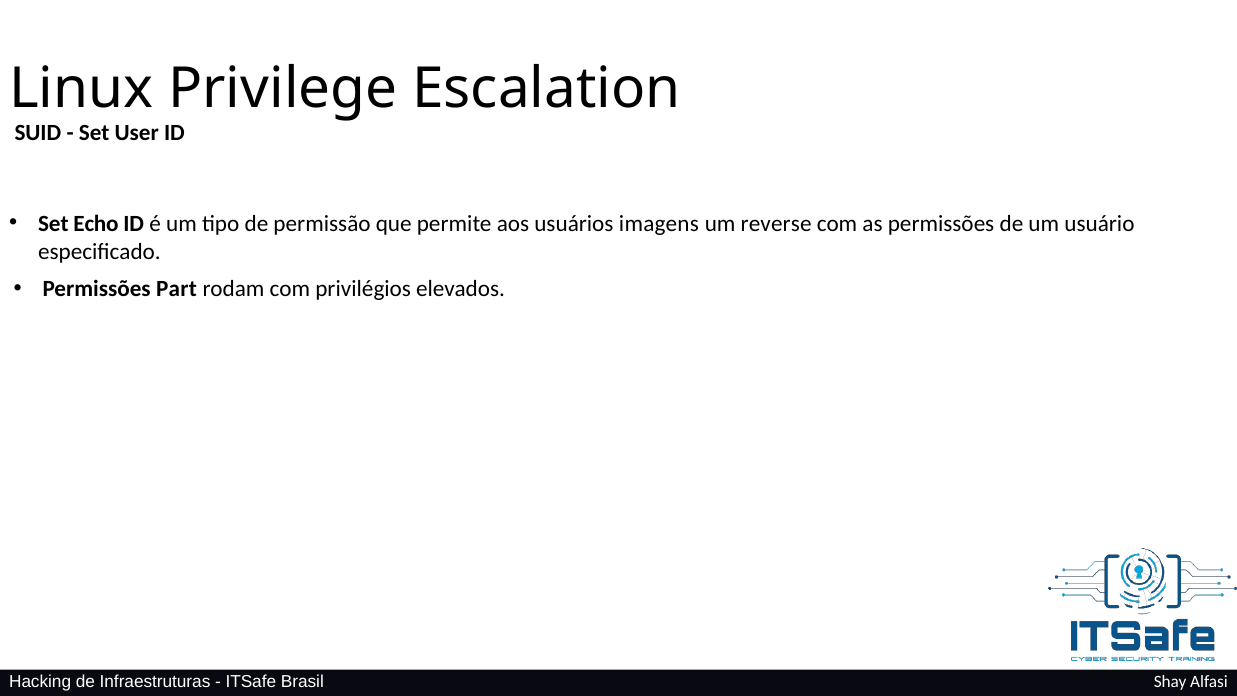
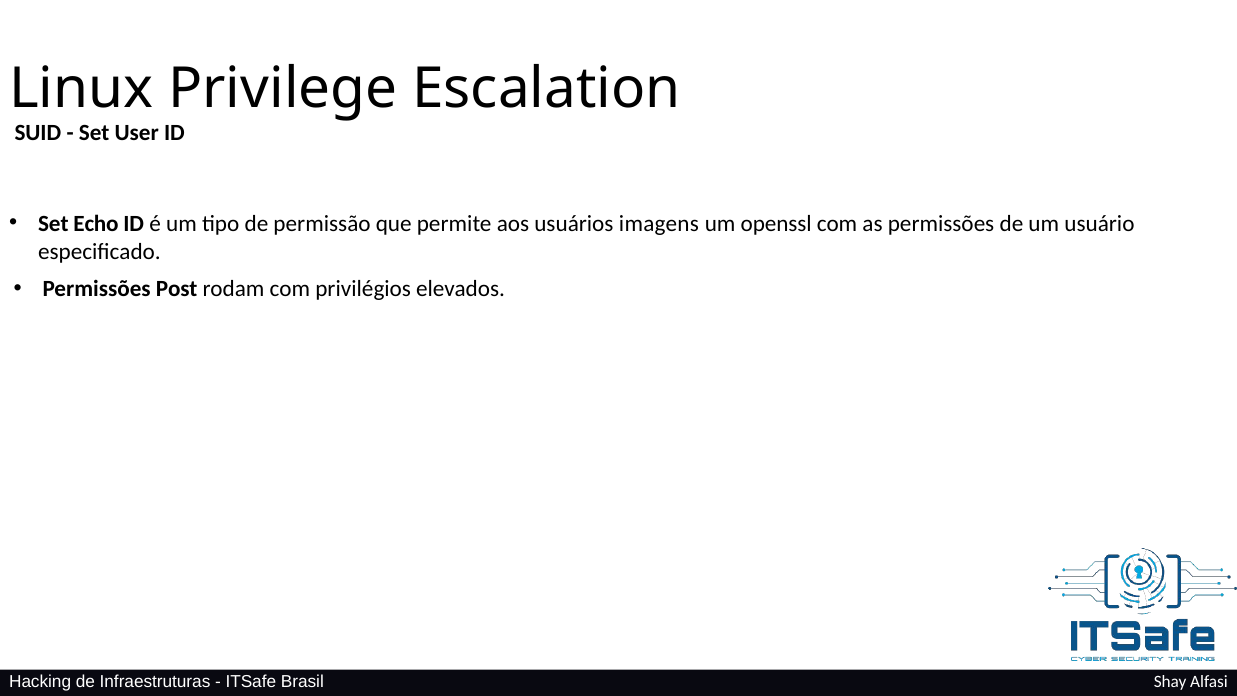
reverse: reverse -> openssl
Part: Part -> Post
